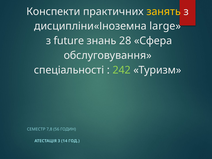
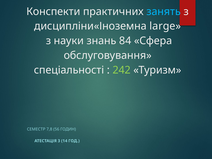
занять colour: yellow -> light blue
future: future -> науки
28: 28 -> 84
